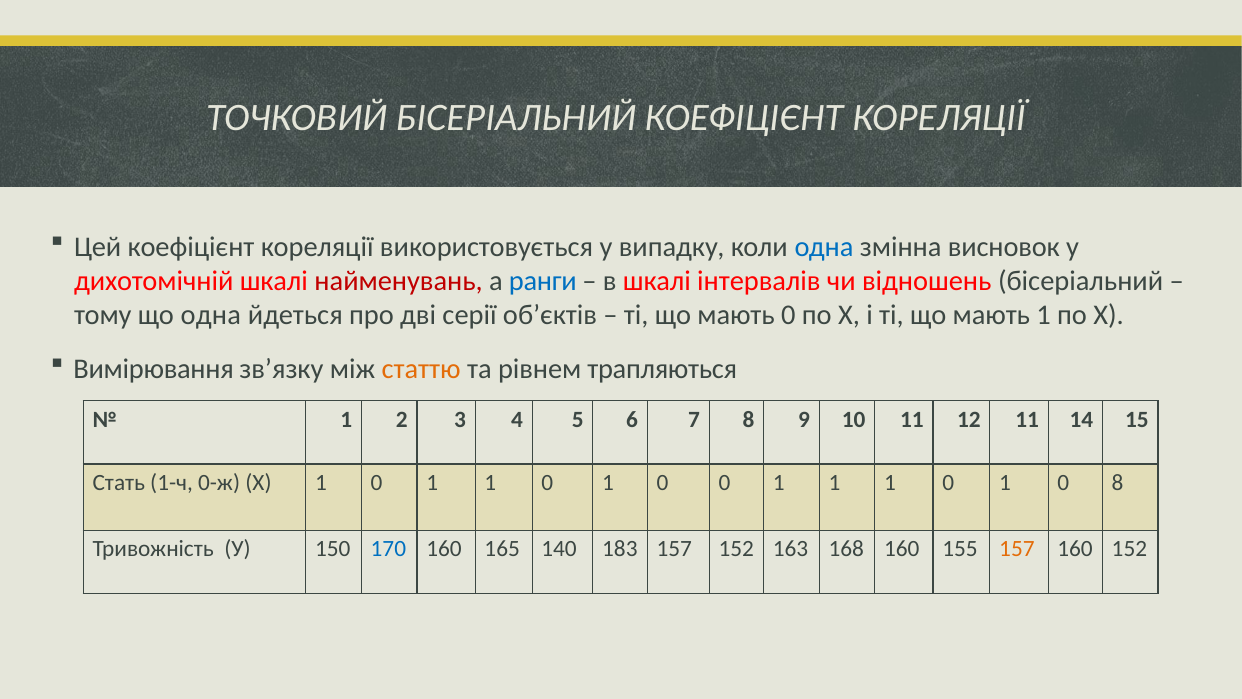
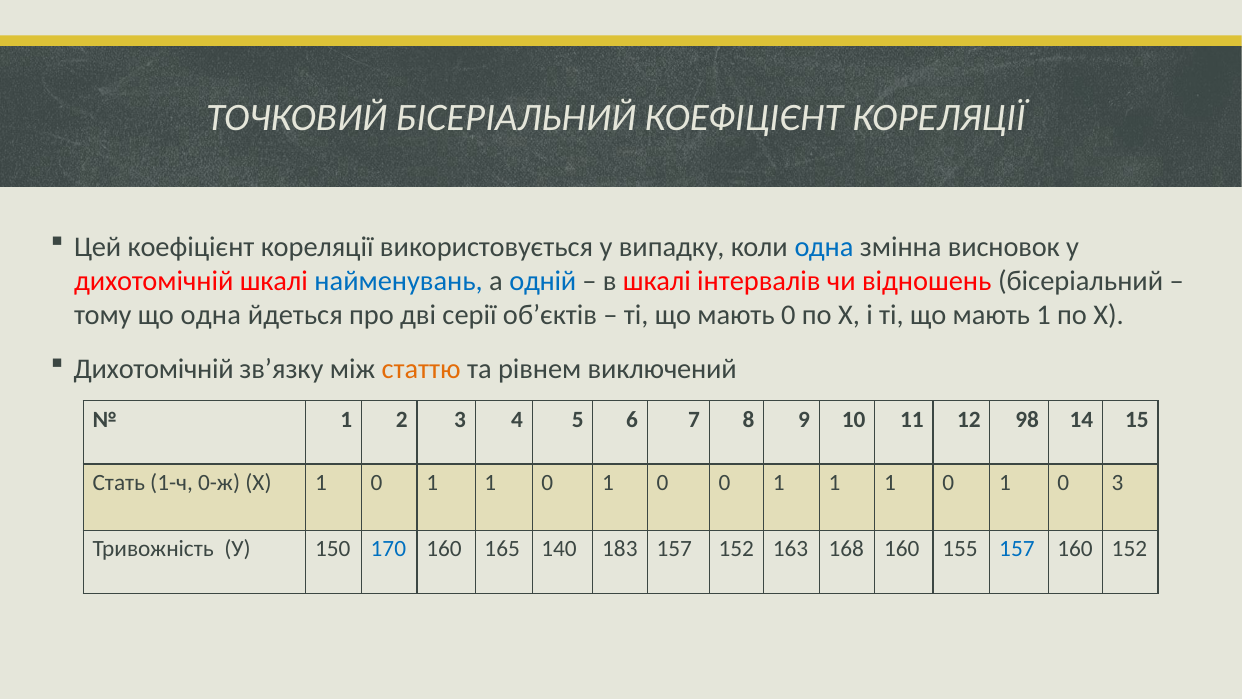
найменувань colour: red -> blue
ранги: ранги -> одній
Вимірювання at (154, 369): Вимірювання -> Дихотомічній
трапляються: трапляються -> виключений
12 11: 11 -> 98
0 8: 8 -> 3
157 at (1017, 549) colour: orange -> blue
